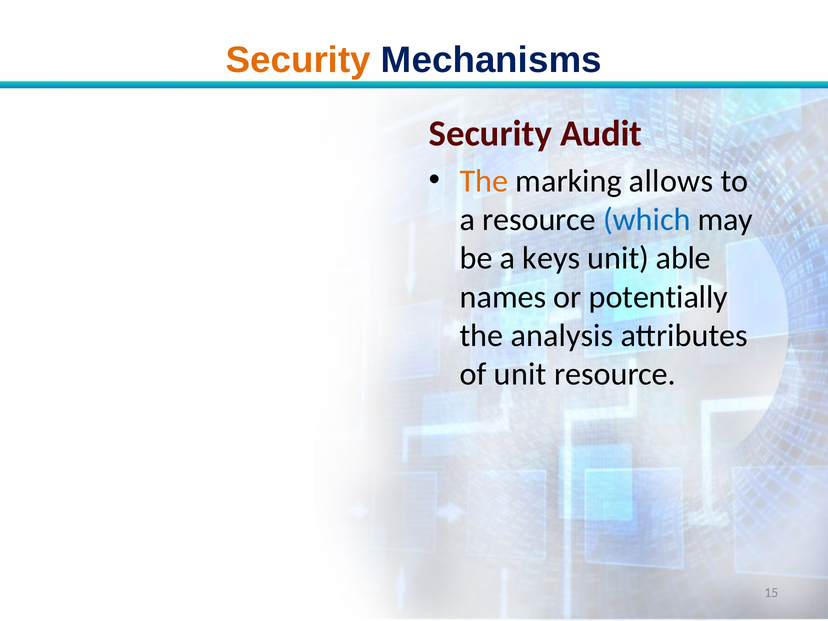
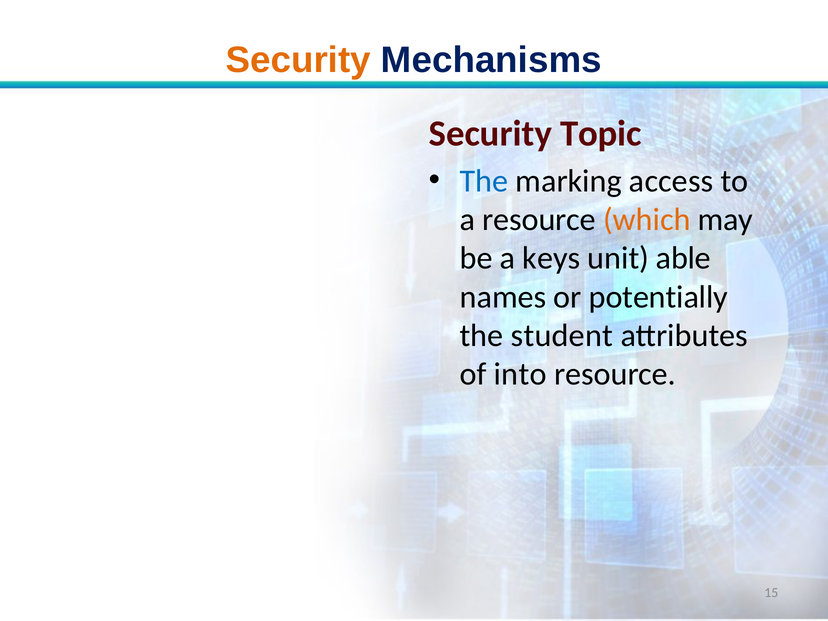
Audit: Audit -> Topic
The at (484, 181) colour: orange -> blue
allows: allows -> access
which colour: blue -> orange
analysis: analysis -> student
of unit: unit -> into
